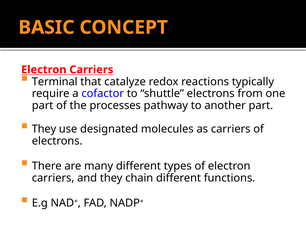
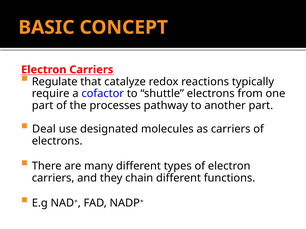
Terminal: Terminal -> Regulate
They at (44, 129): They -> Deal
